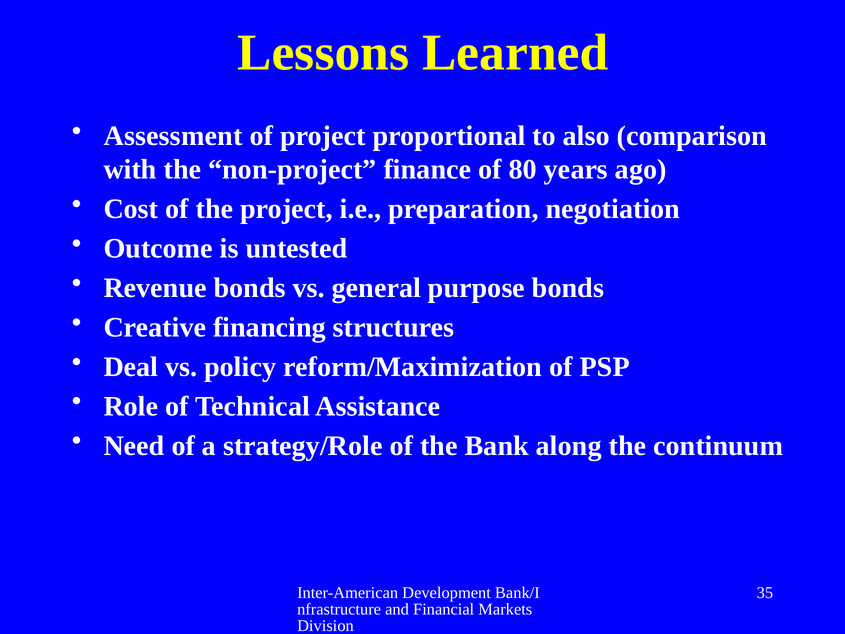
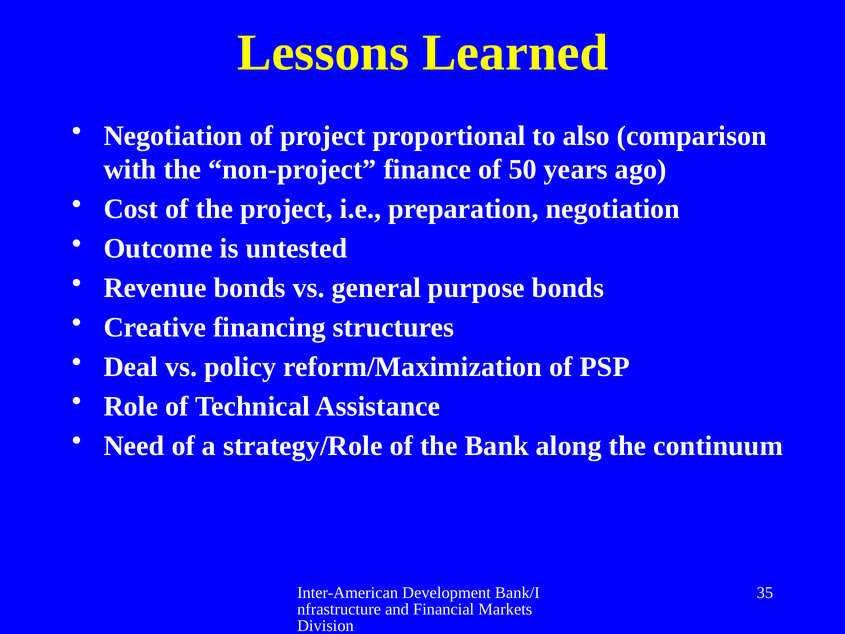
Assessment at (173, 136): Assessment -> Negotiation
80: 80 -> 50
